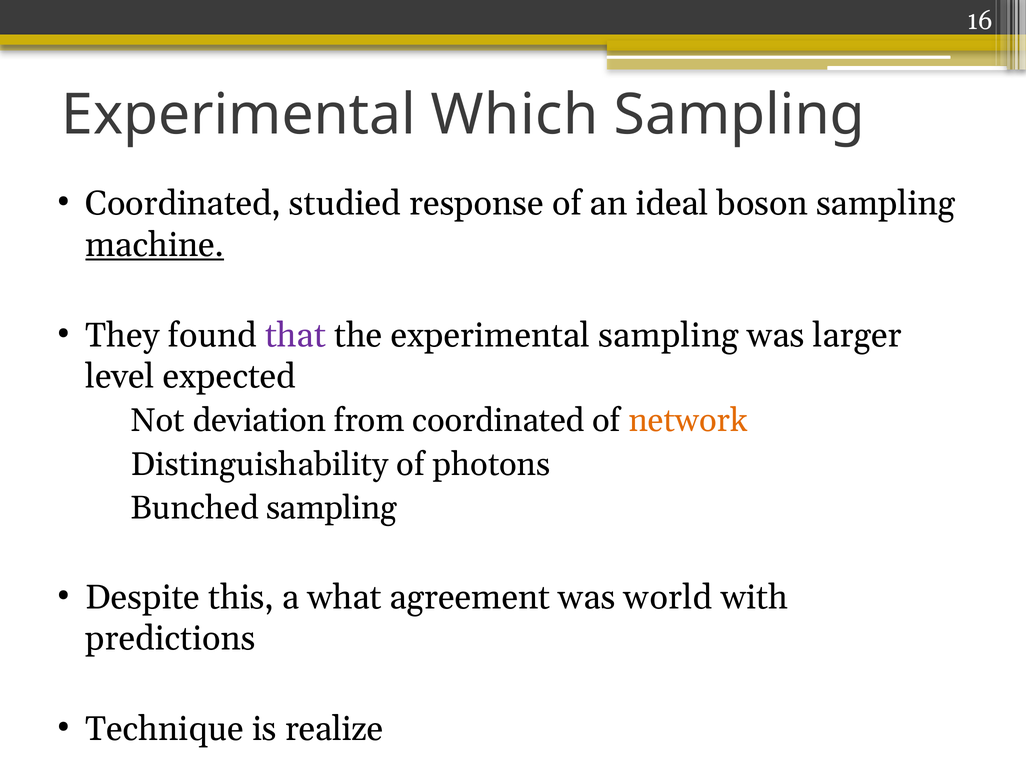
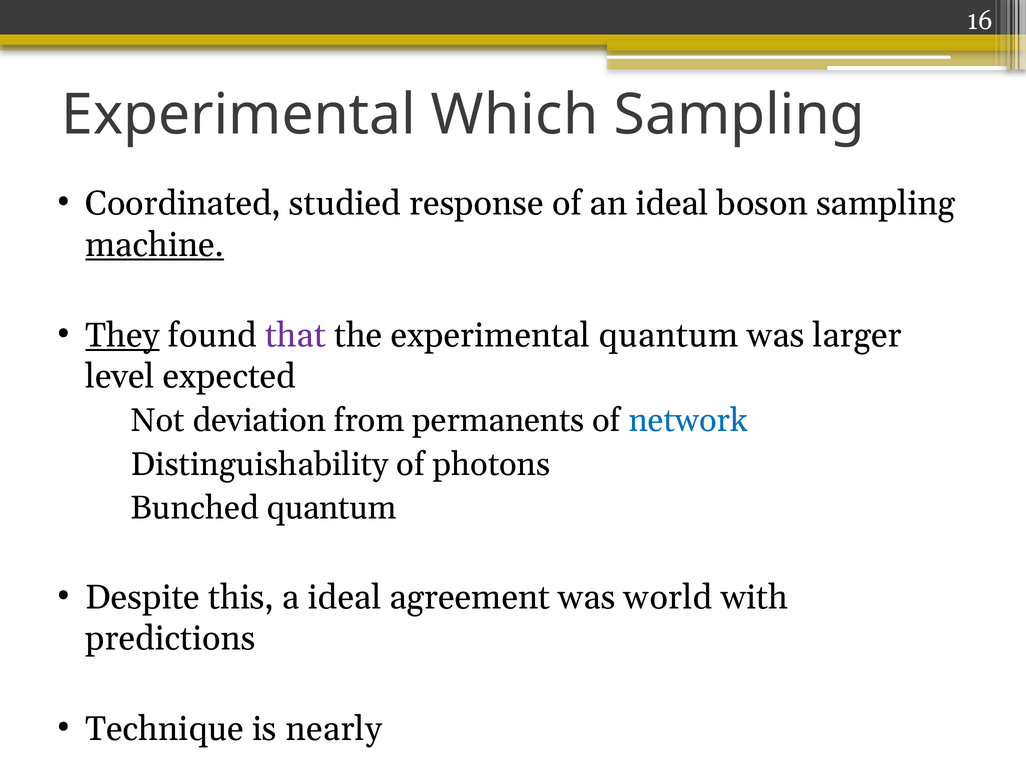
They underline: none -> present
experimental sampling: sampling -> quantum
from coordinated: coordinated -> permanents
network colour: orange -> blue
Bunched sampling: sampling -> quantum
a what: what -> ideal
realize: realize -> nearly
